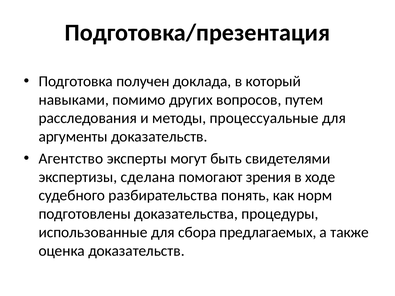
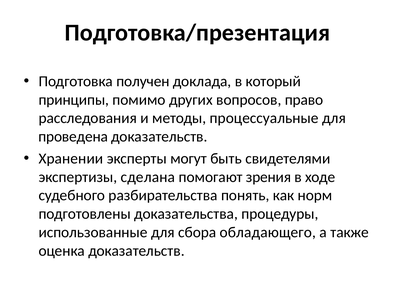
навыками: навыками -> принципы
путем: путем -> право
аргументы: аргументы -> проведена
Агентство: Агентство -> Хранении
предлагаемых: предлагаемых -> обладающего
